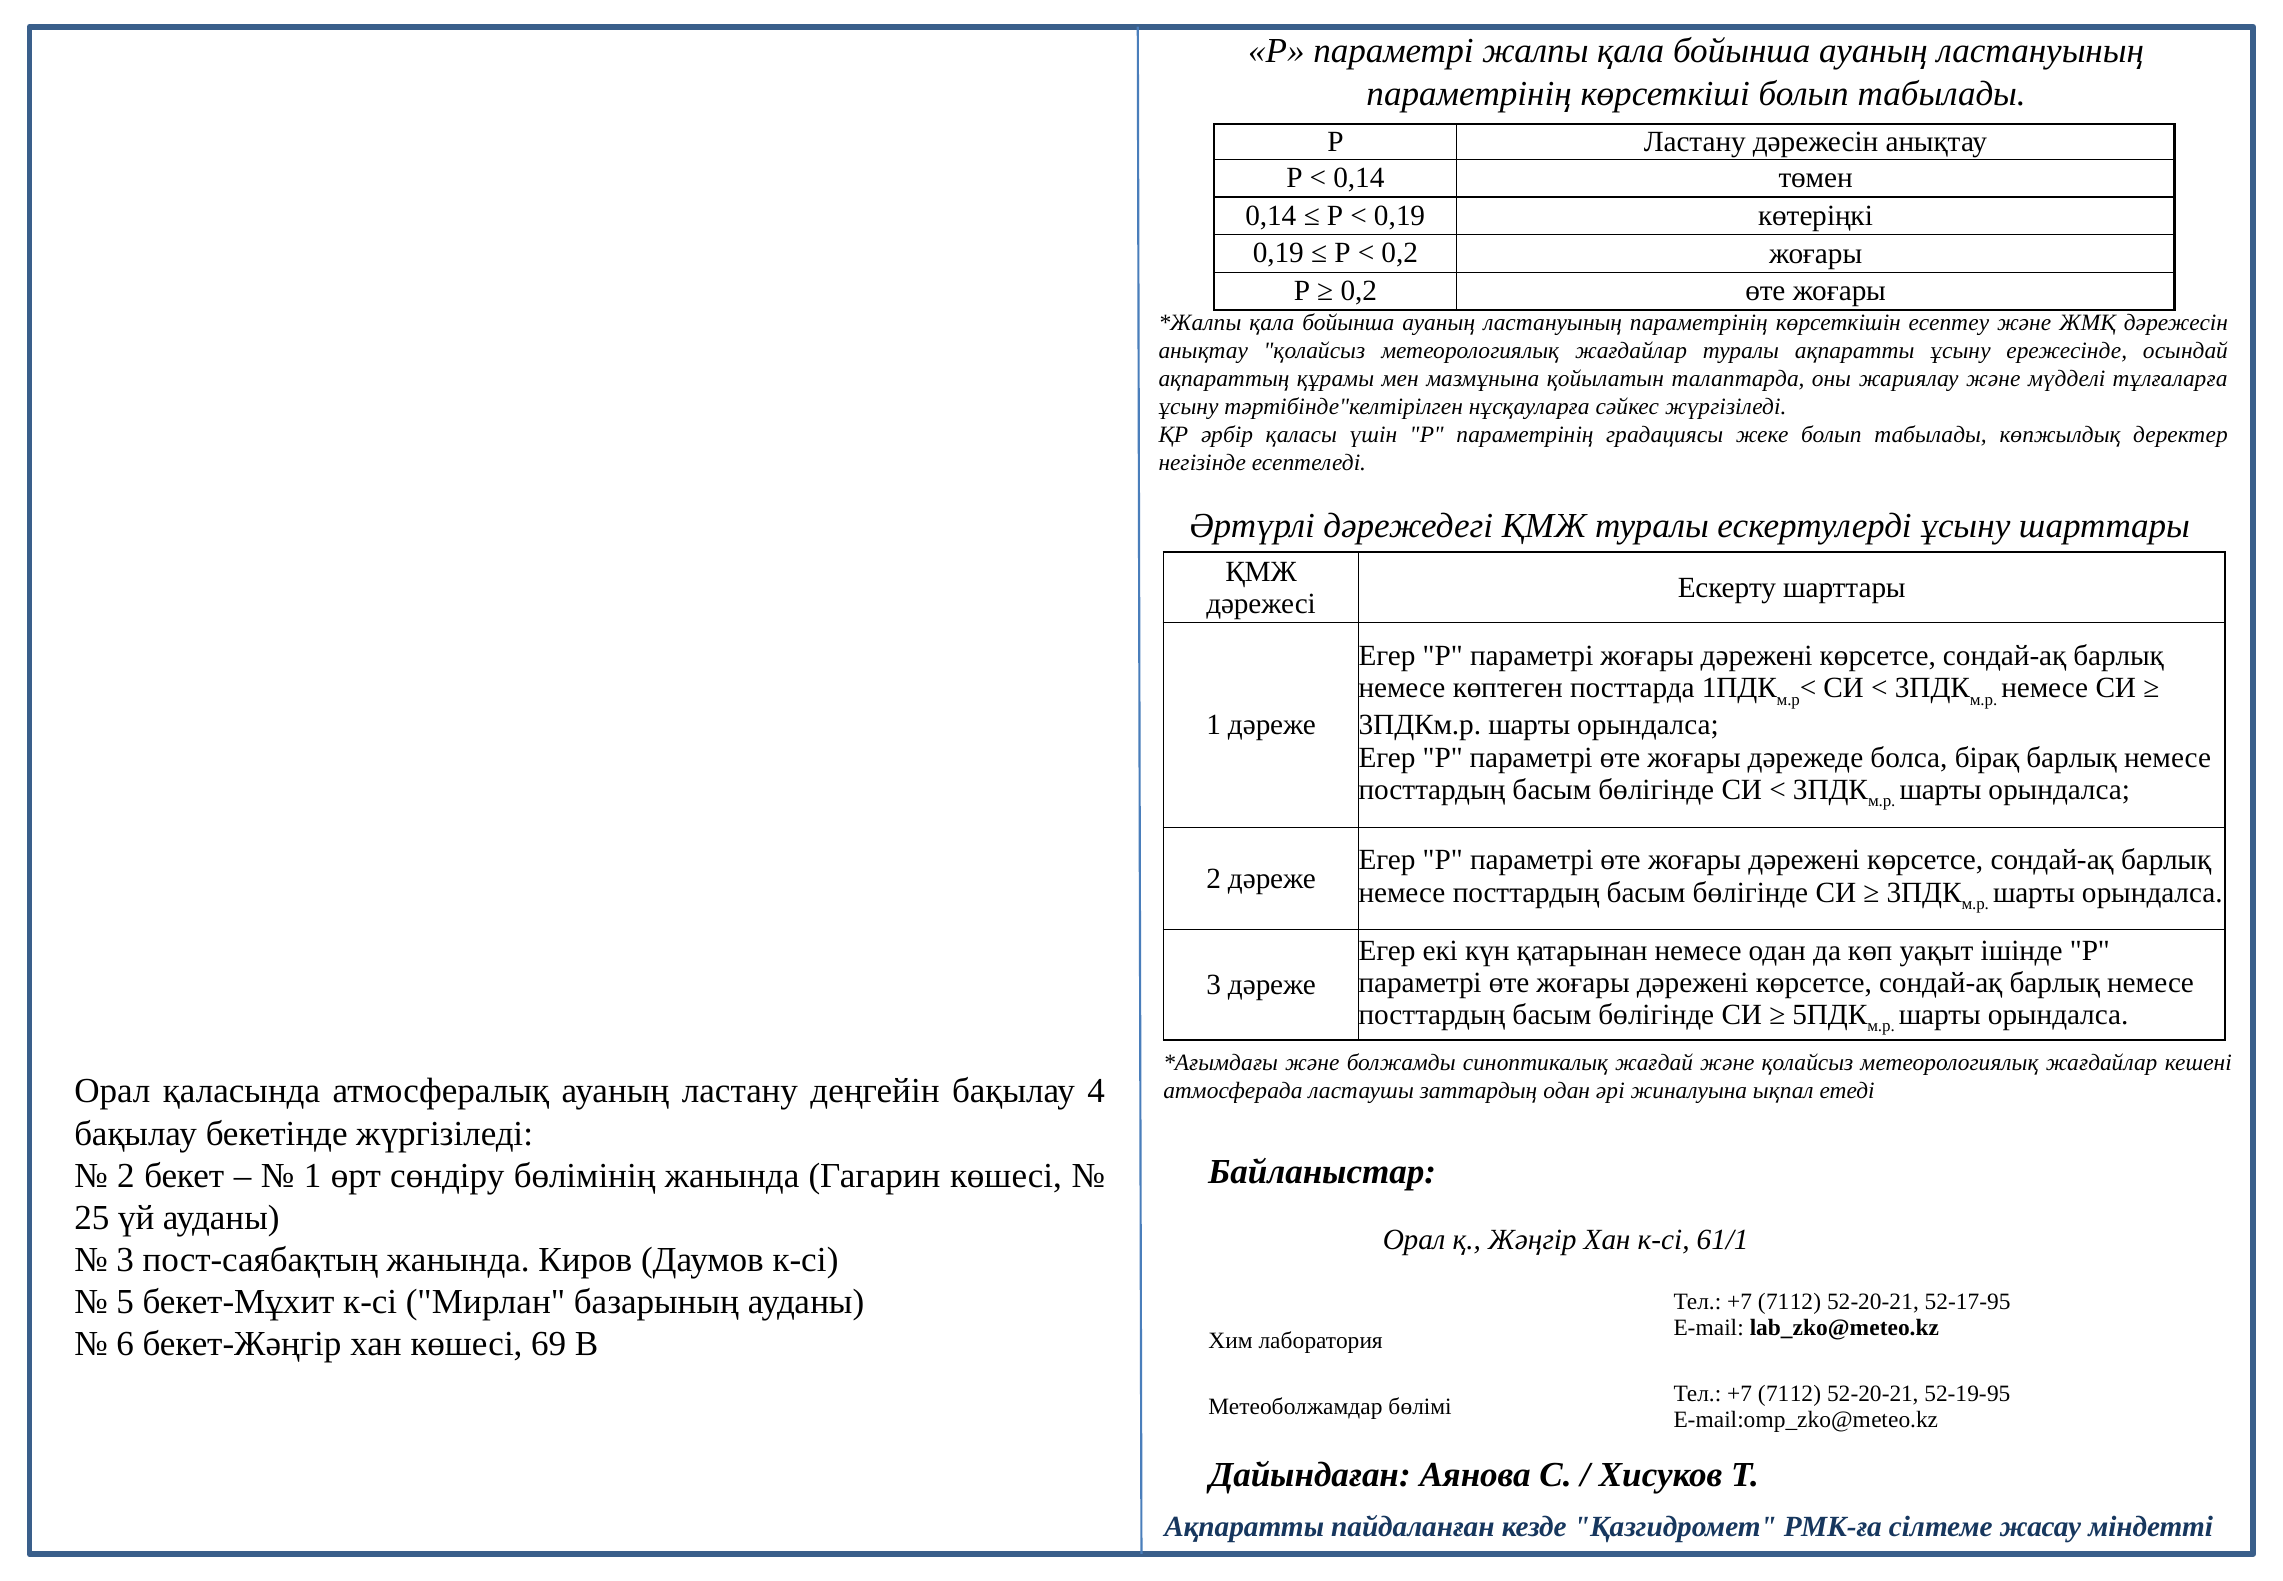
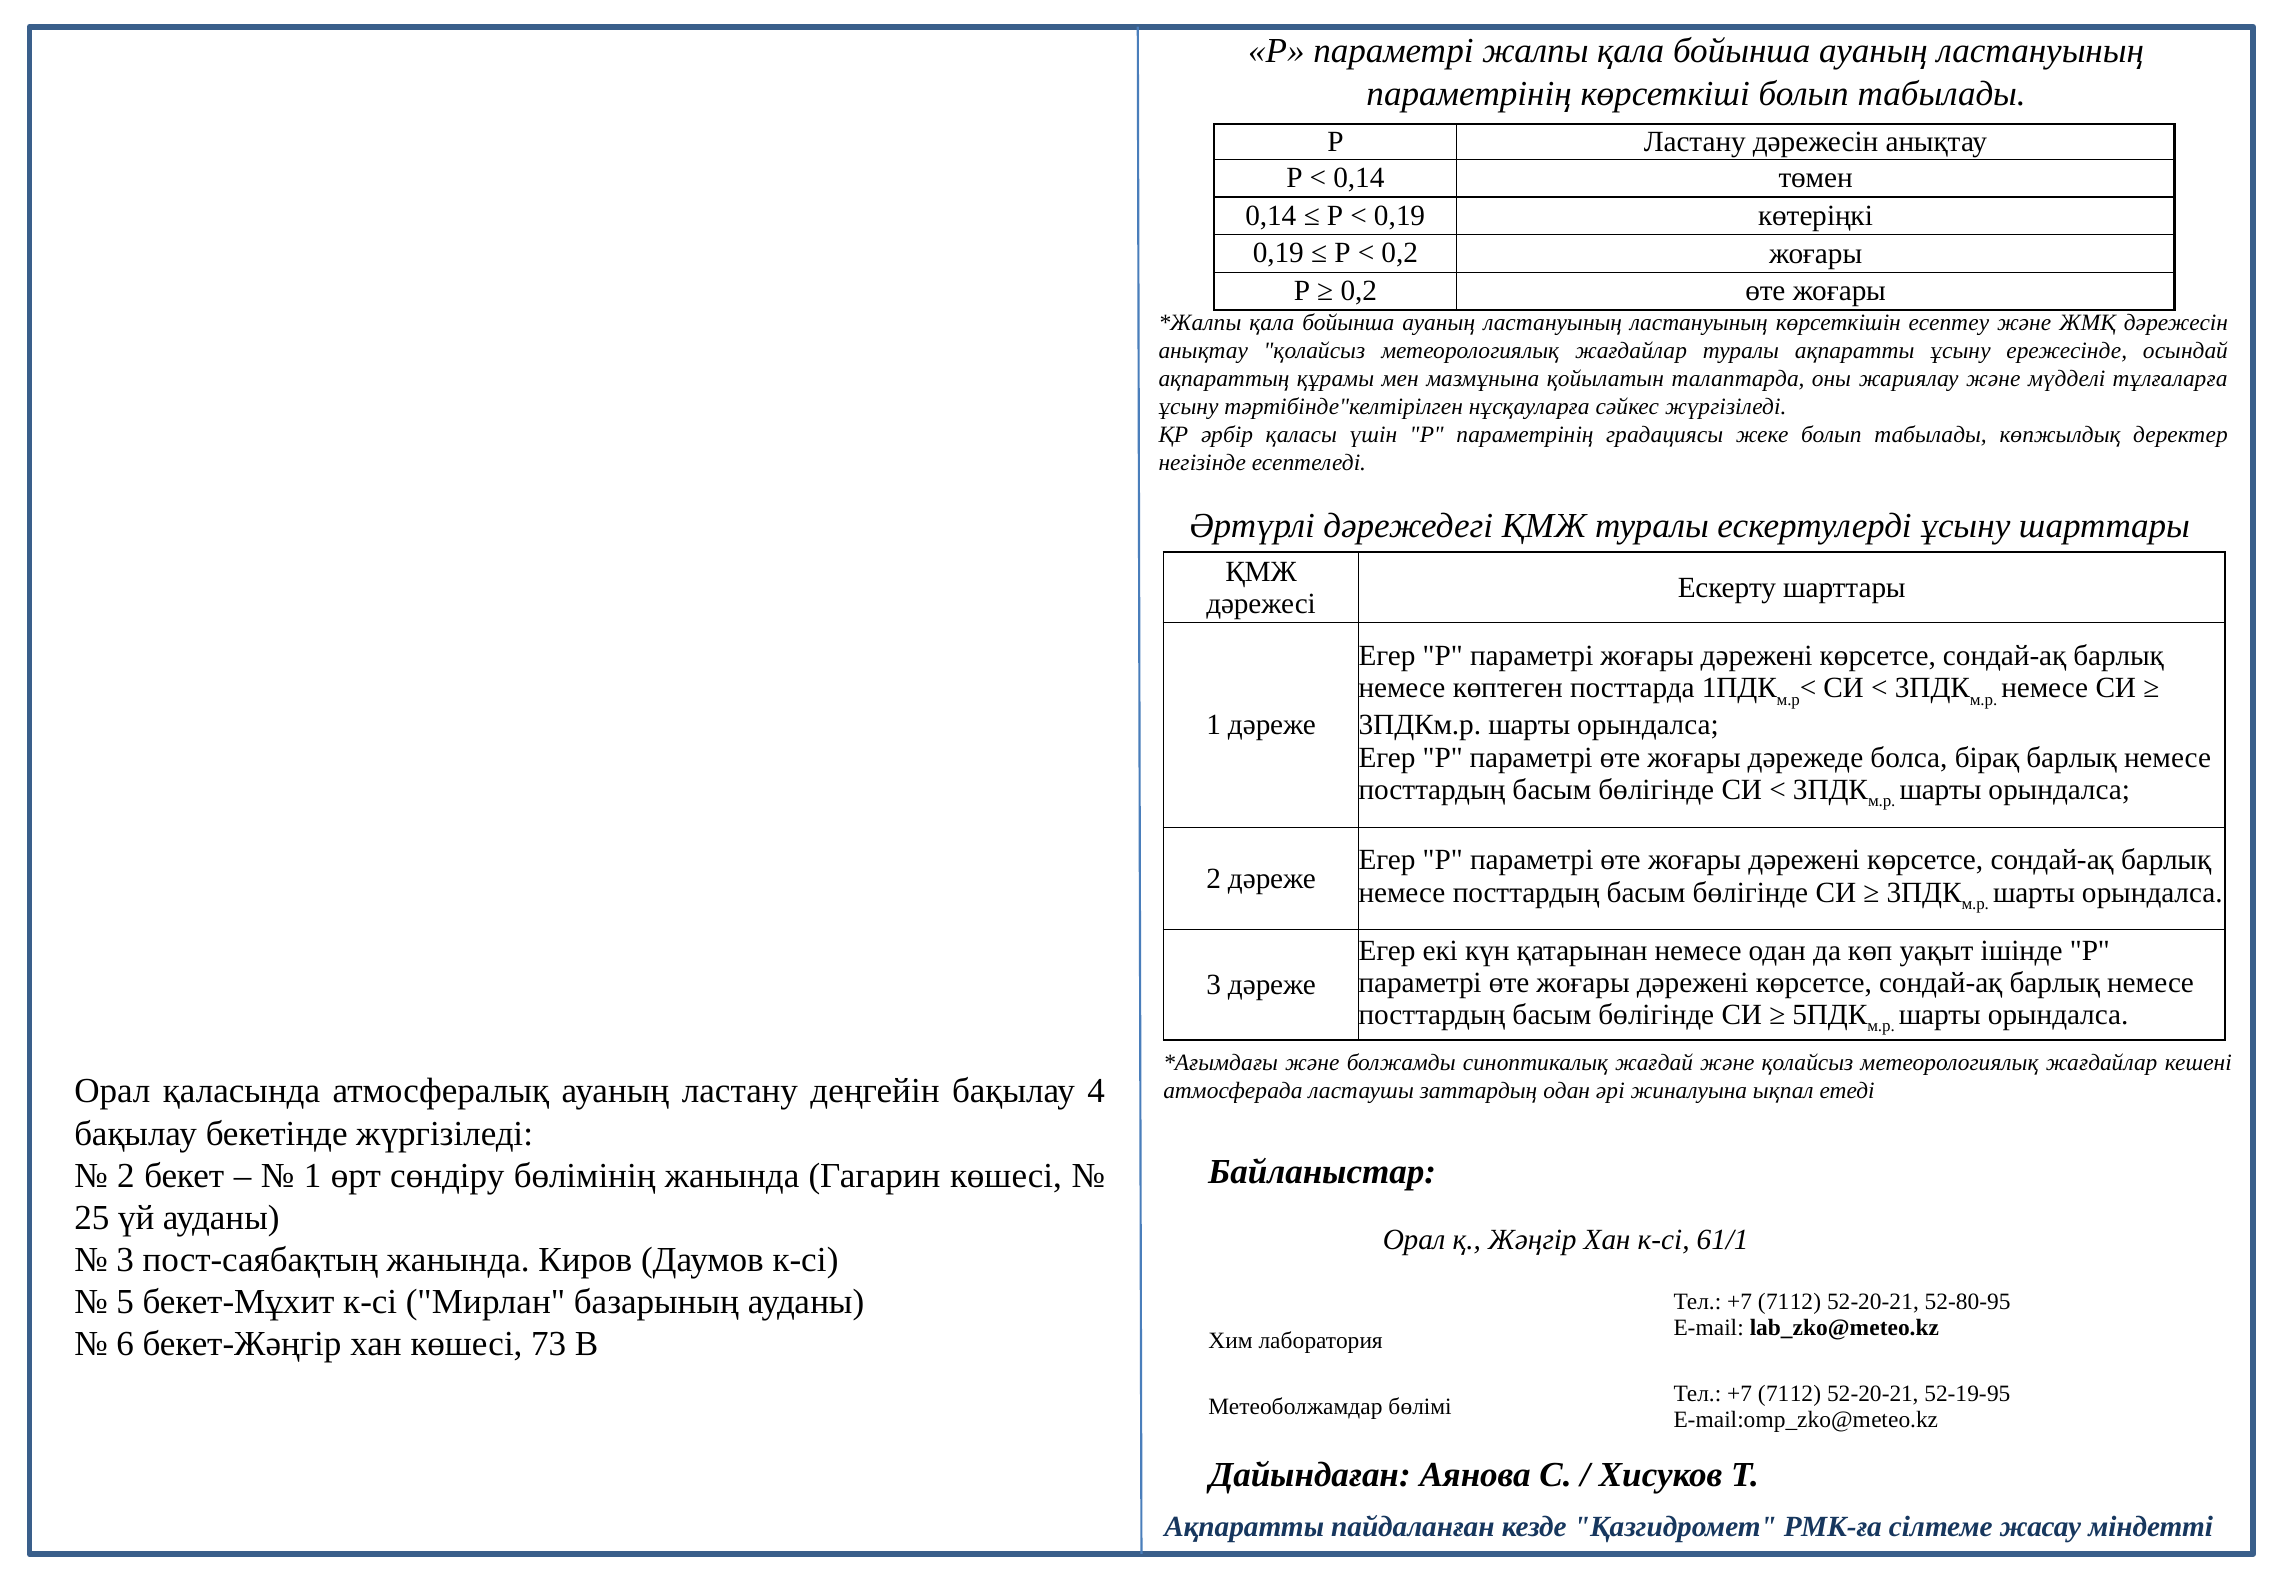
параметрінің at (1699, 322): параметрінің -> ластануының
52-17-95: 52-17-95 -> 52-80-95
69: 69 -> 73
